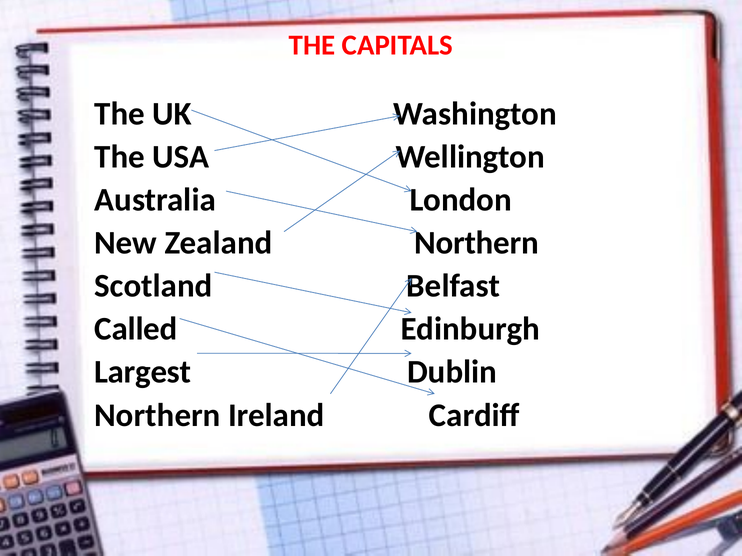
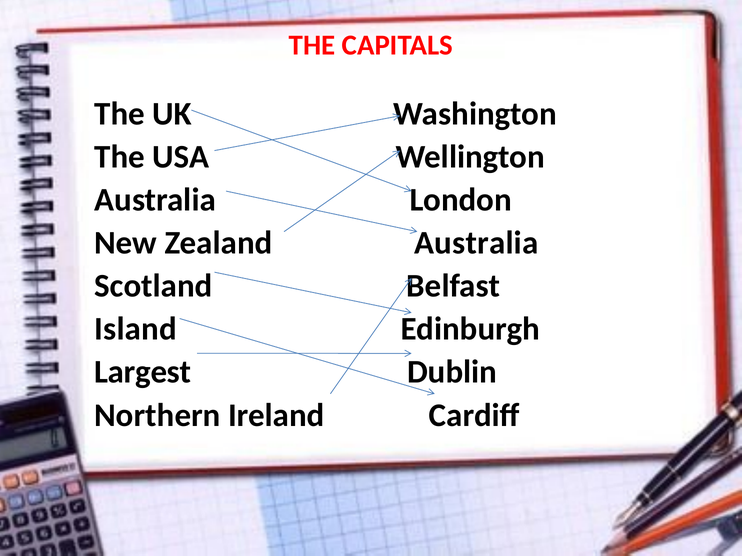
Zealand Northern: Northern -> Australia
Called: Called -> Island
